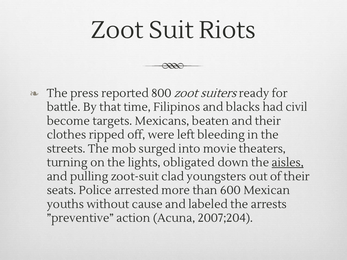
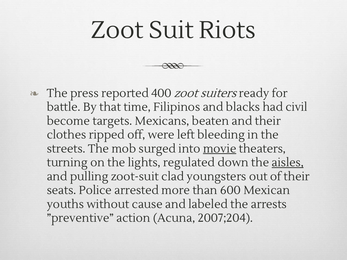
800: 800 -> 400
movie underline: none -> present
obligated: obligated -> regulated
